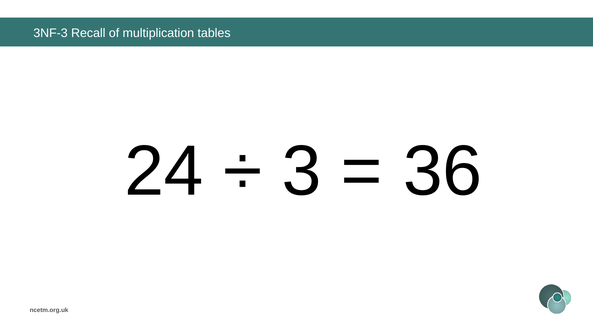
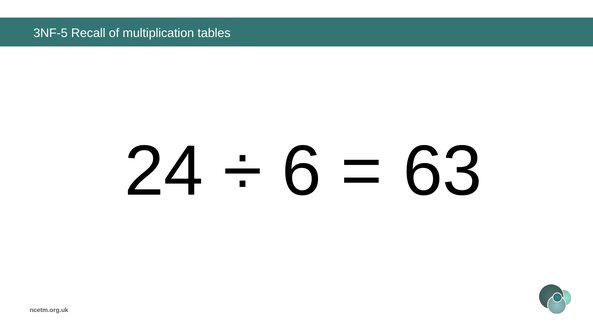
3NF-3: 3NF-3 -> 3NF-5
3: 3 -> 6
36: 36 -> 63
